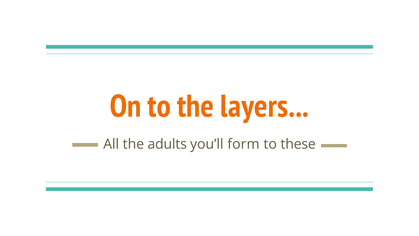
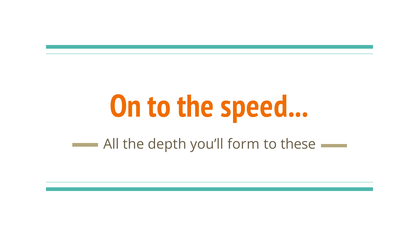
layers: layers -> speed
adults: adults -> depth
